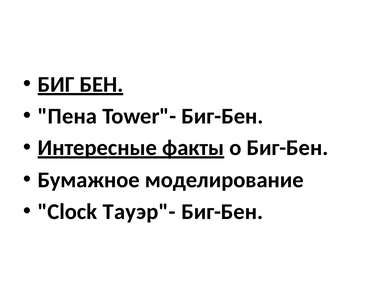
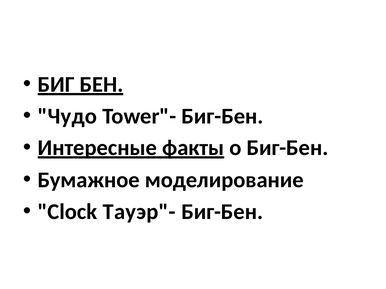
Пена: Пена -> Чудо
